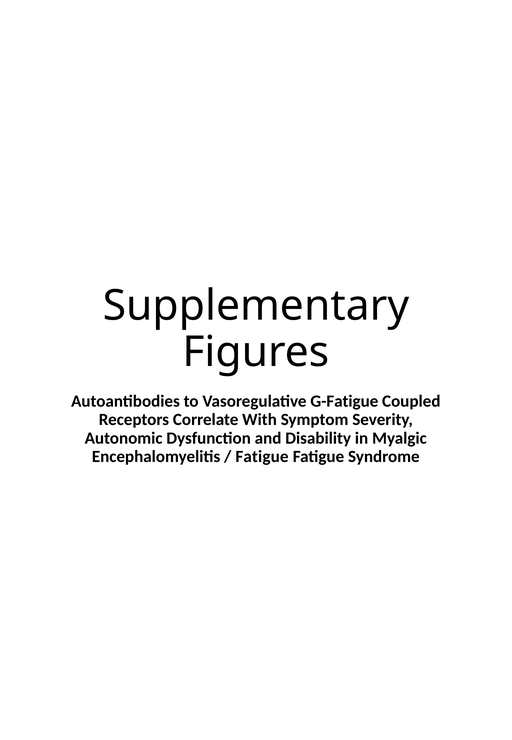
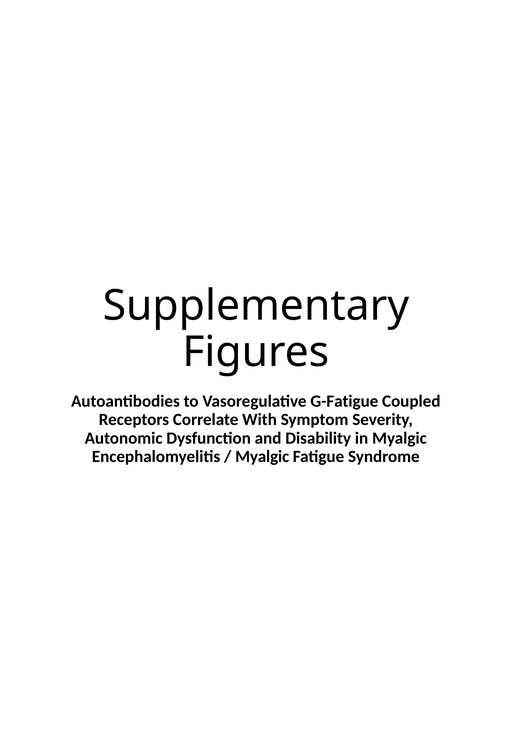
Fatigue at (262, 456): Fatigue -> Myalgic
